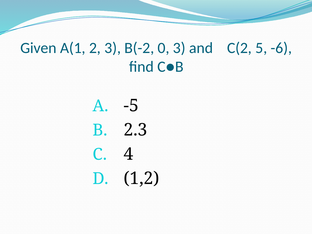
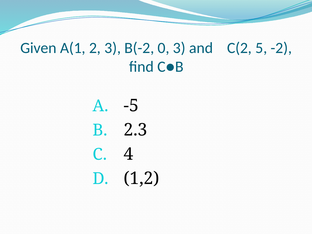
-6: -6 -> -2
